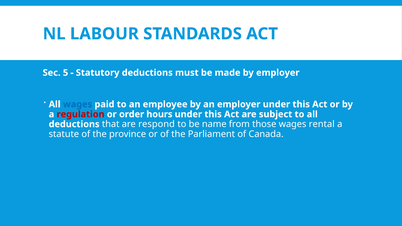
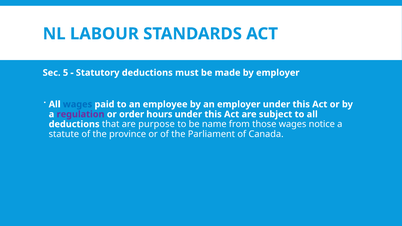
regulation colour: red -> purple
respond: respond -> purpose
rental: rental -> notice
